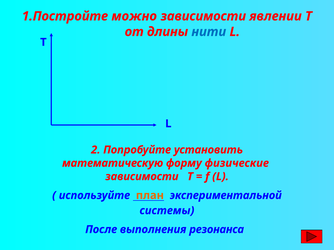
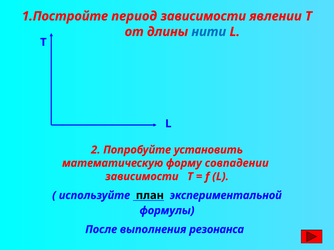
можно: можно -> период
физические: физические -> совпадении
план colour: orange -> black
системы: системы -> формулы
